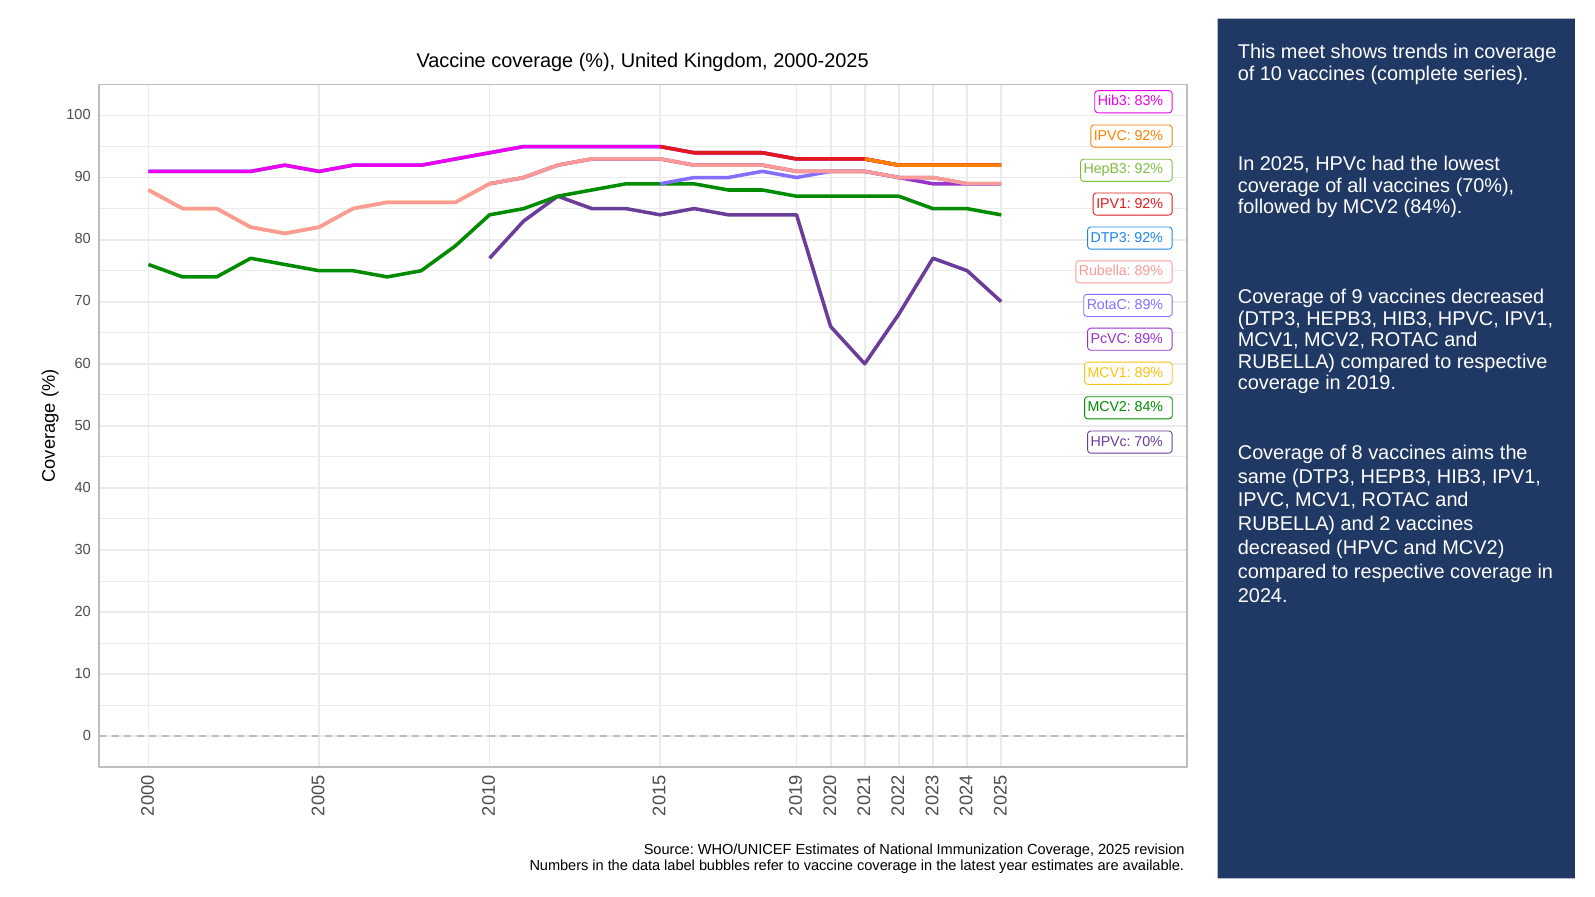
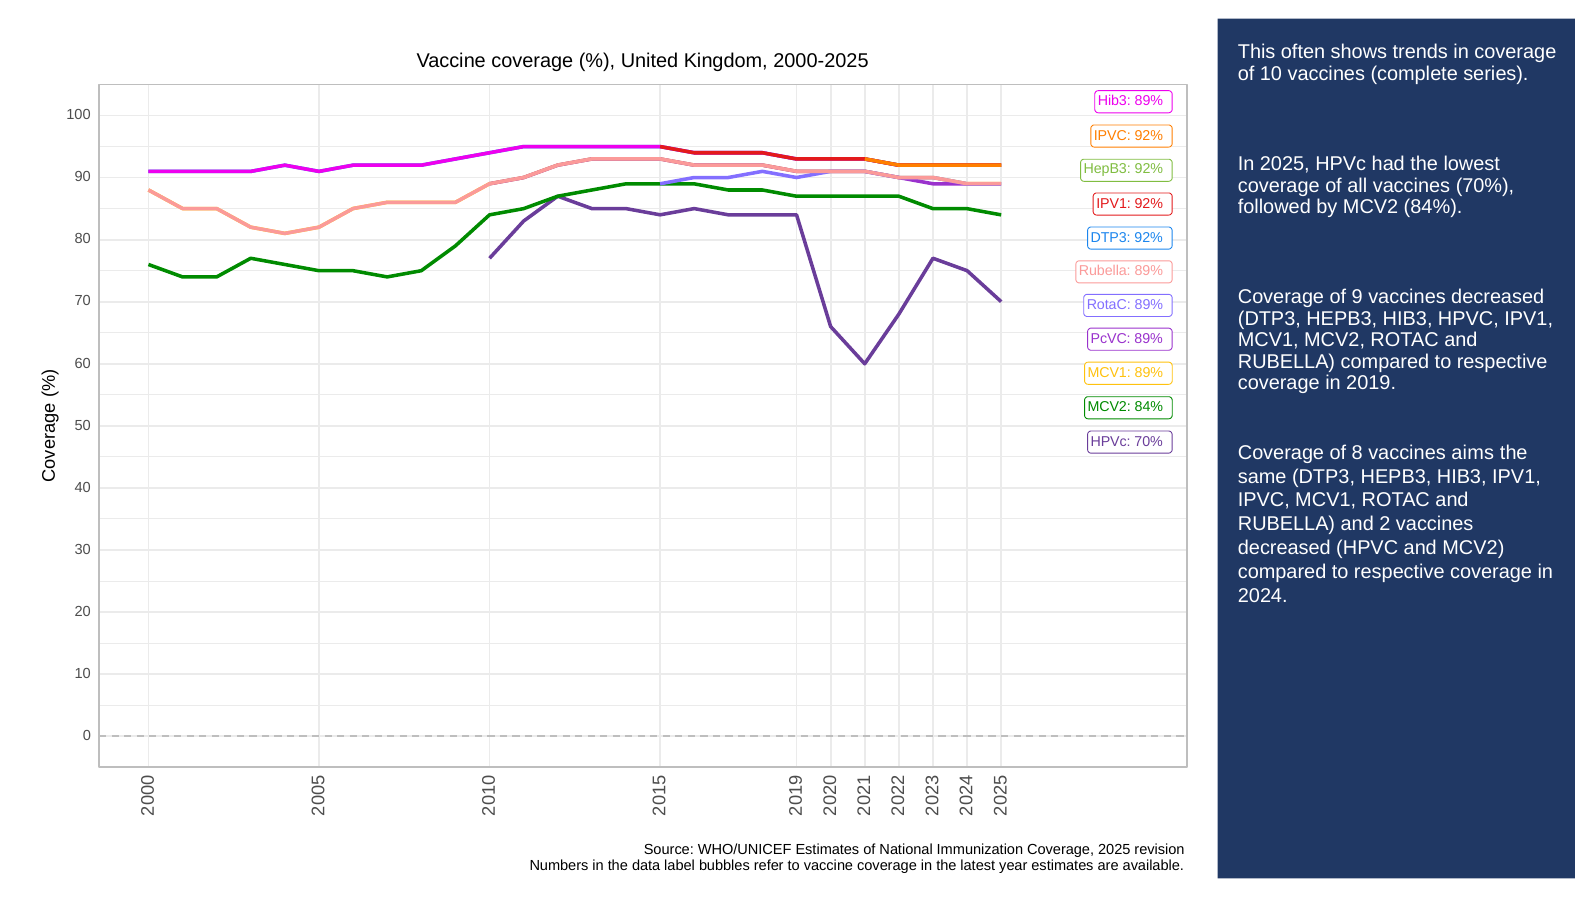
meet: meet -> often
Hib3 83%: 83% -> 89%
